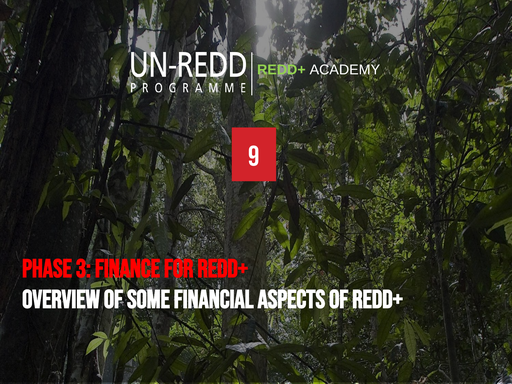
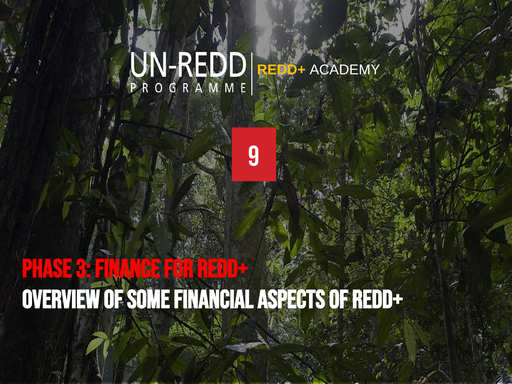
REDD+ at (281, 70) colour: light green -> yellow
